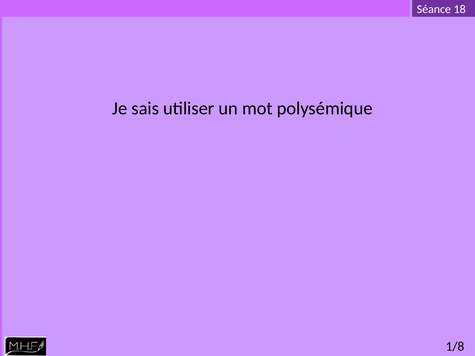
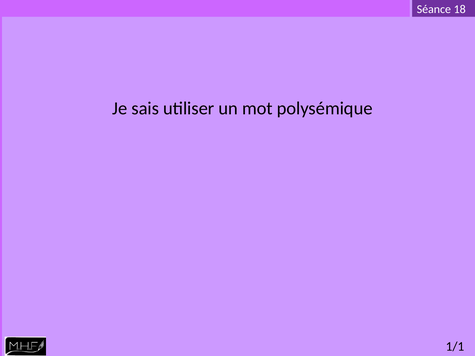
1/8: 1/8 -> 1/1
